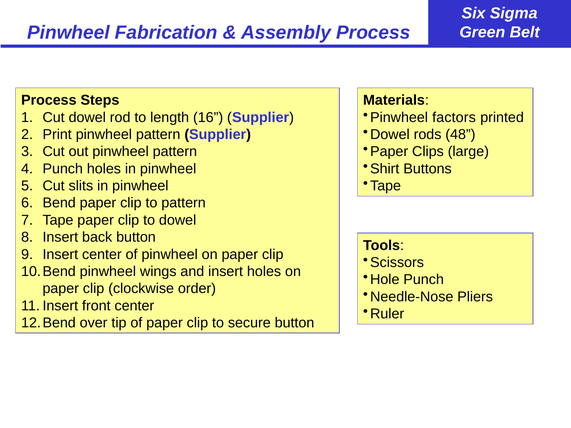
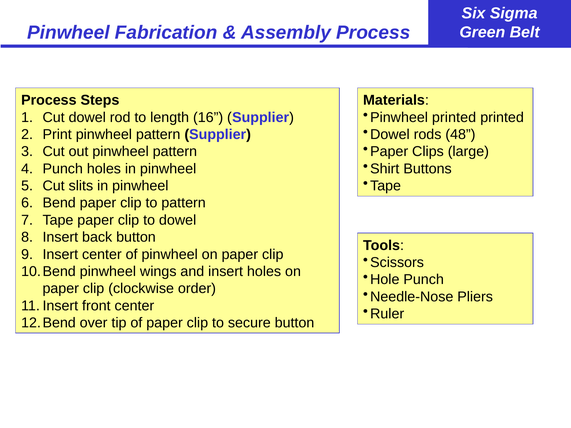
Pinwheel factors: factors -> printed
